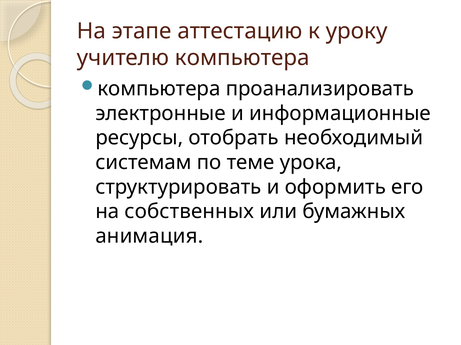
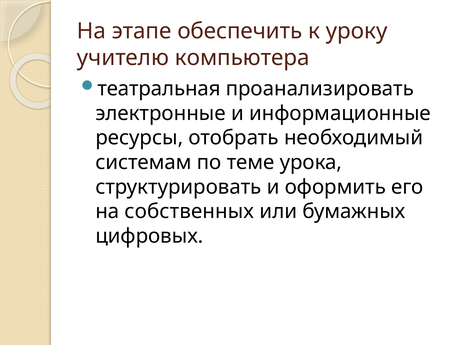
аттестацию: аттестацию -> обеспечить
компьютера at (159, 89): компьютера -> театральная
анимация: анимация -> цифровых
